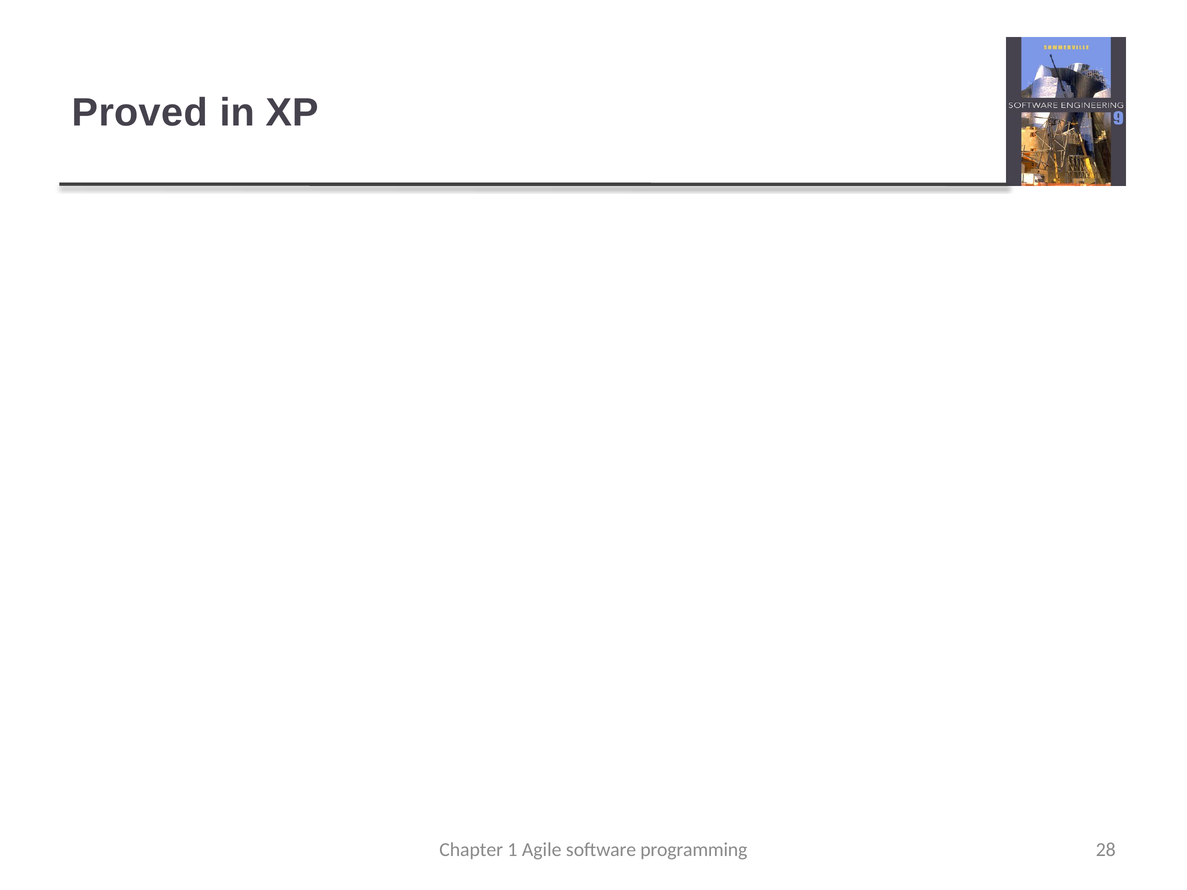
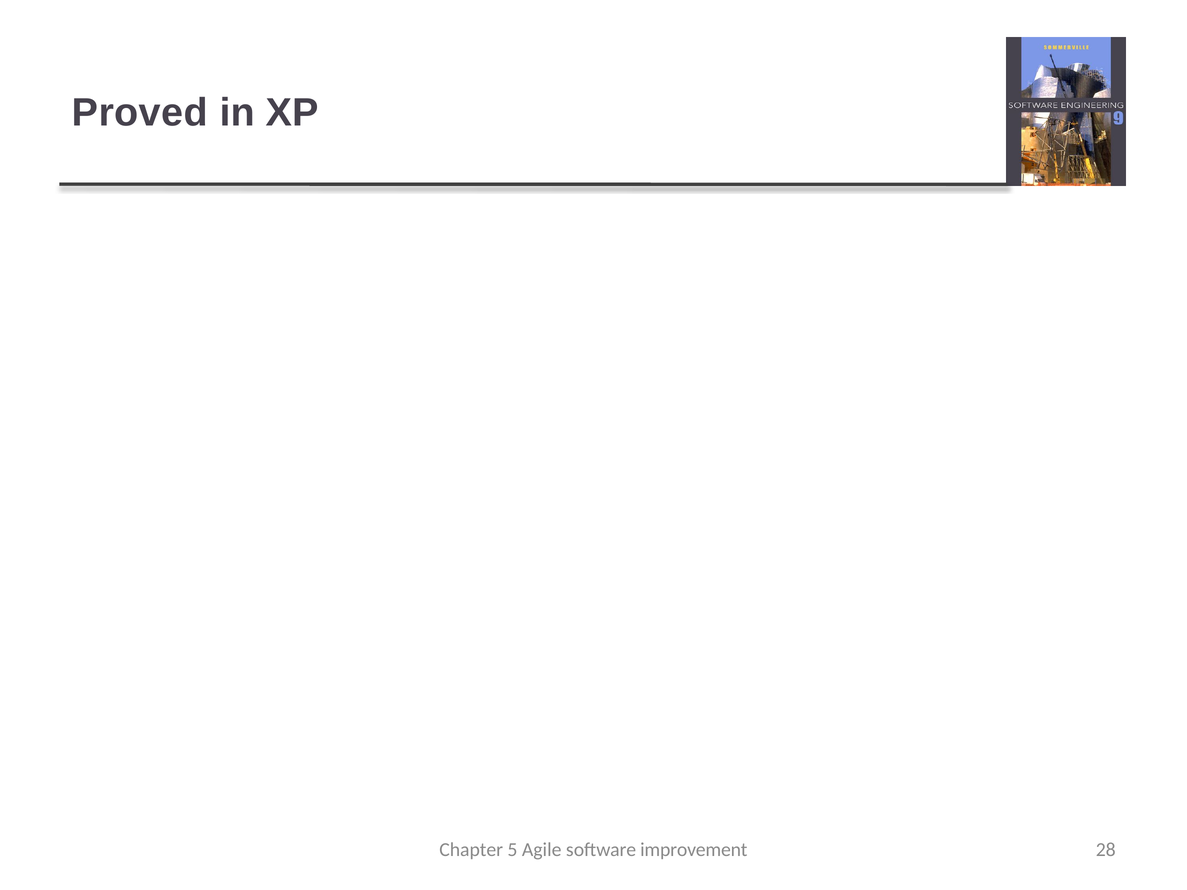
1: 1 -> 5
programming: programming -> improvement
